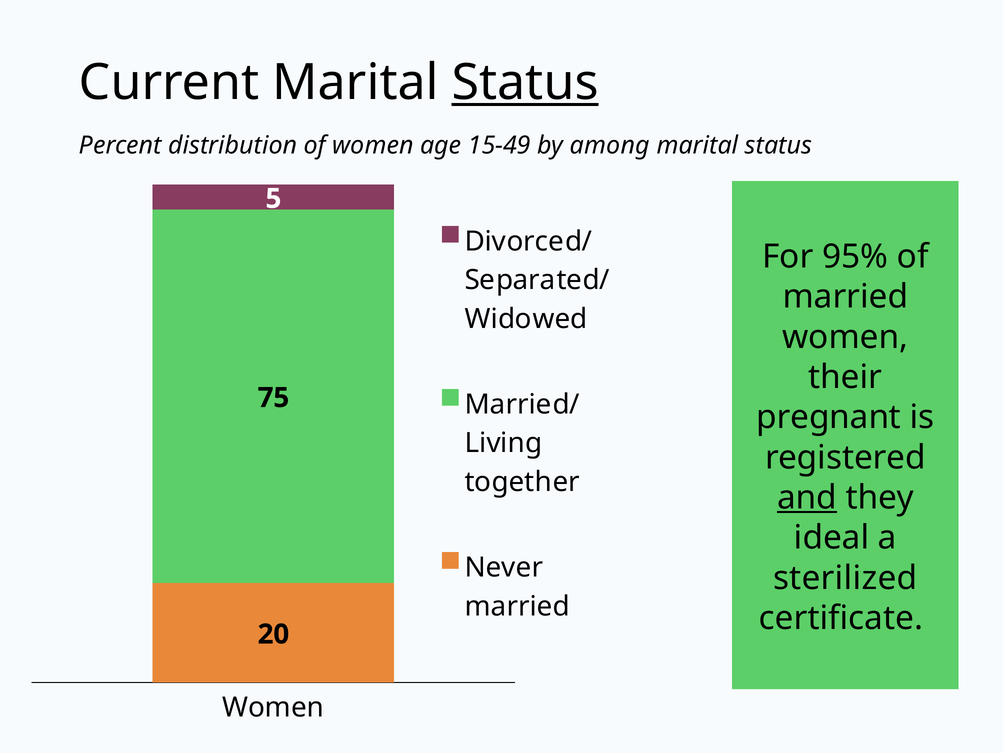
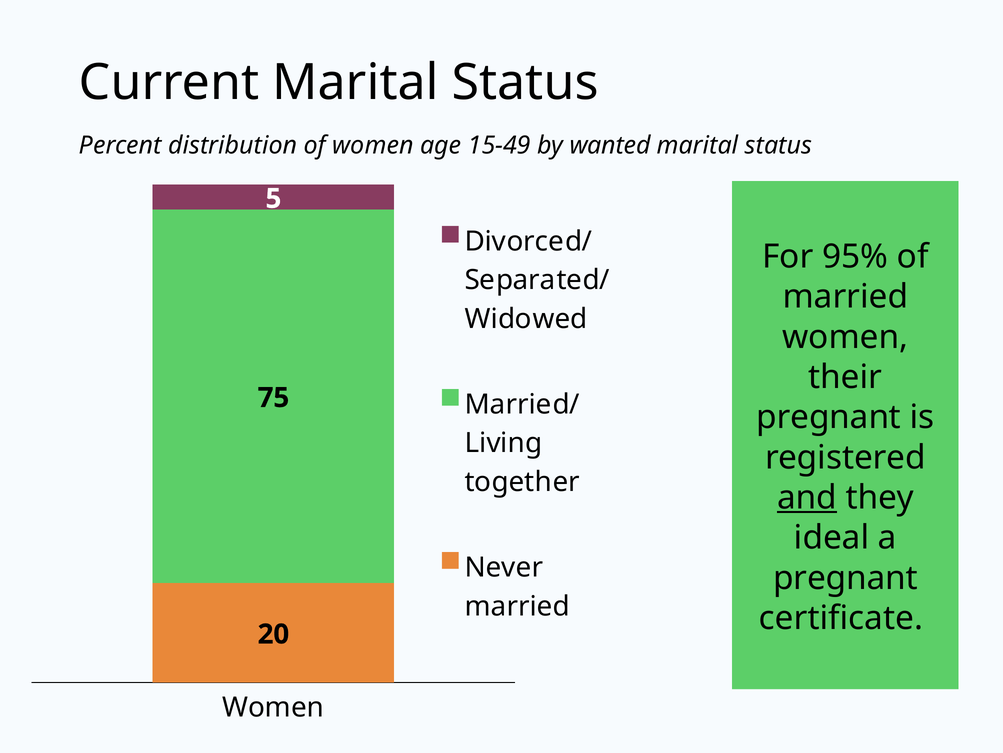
Status at (525, 83) underline: present -> none
among: among -> wanted
sterilized at (845, 577): sterilized -> pregnant
